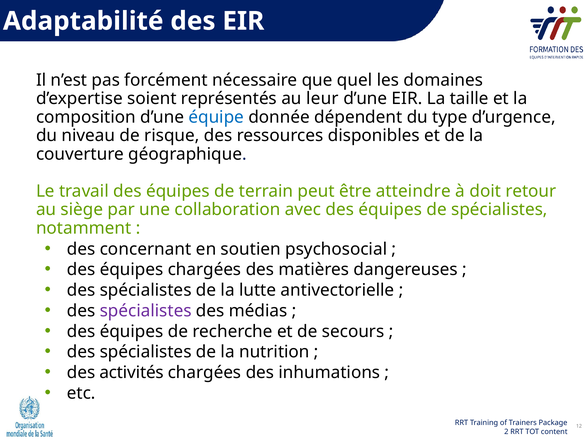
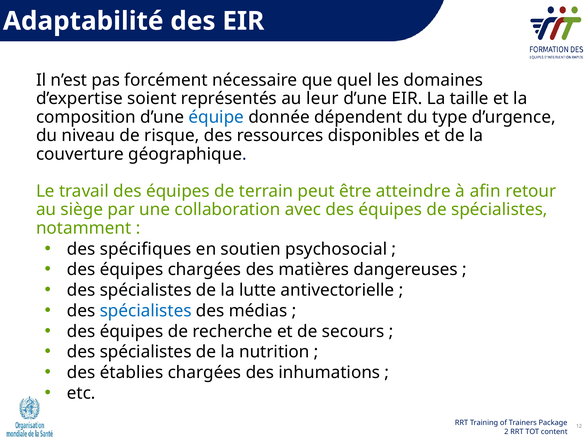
doit: doit -> afin
concernant: concernant -> spécifiques
spécialistes at (146, 311) colour: purple -> blue
activités: activités -> établies
